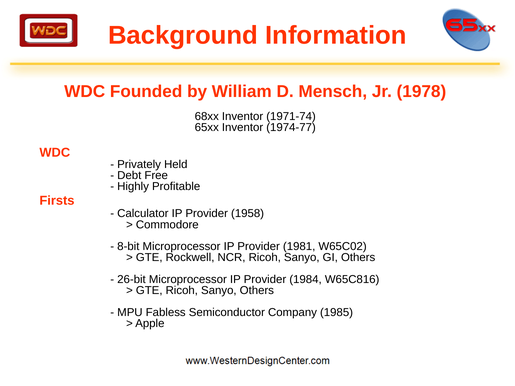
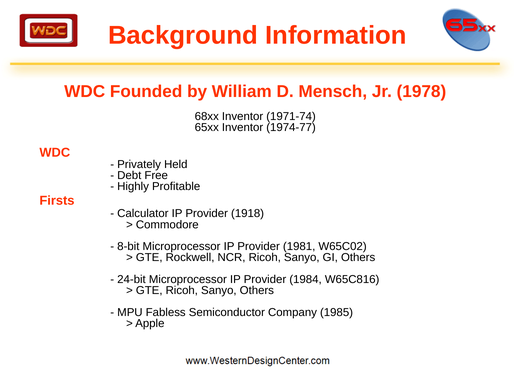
1958: 1958 -> 1918
26-bit: 26-bit -> 24-bit
